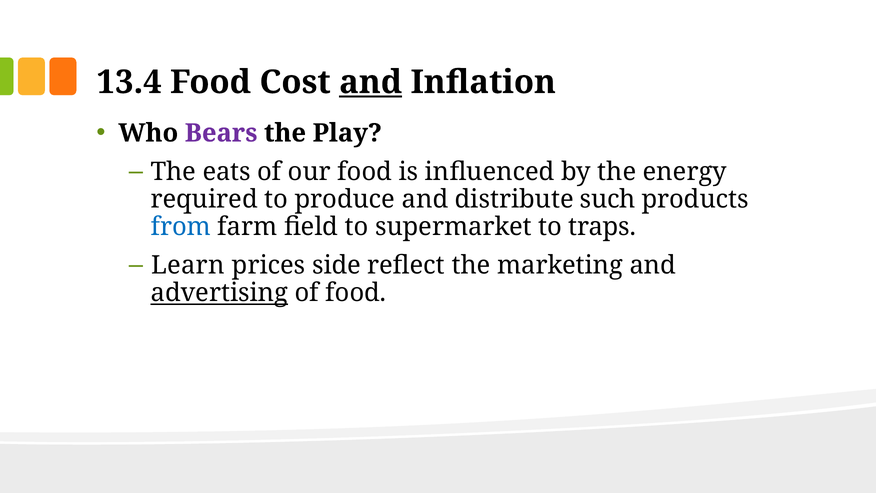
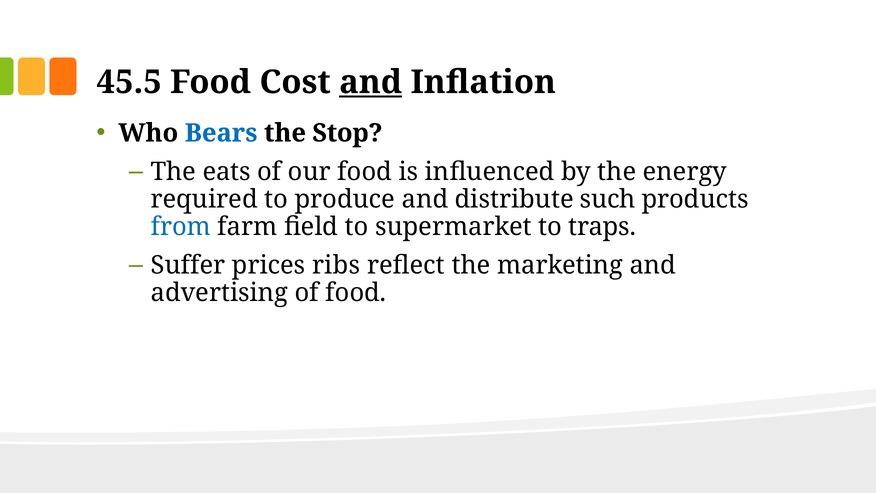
13.4: 13.4 -> 45.5
Bears colour: purple -> blue
Play: Play -> Stop
Learn: Learn -> Suffer
side: side -> ribs
advertising underline: present -> none
